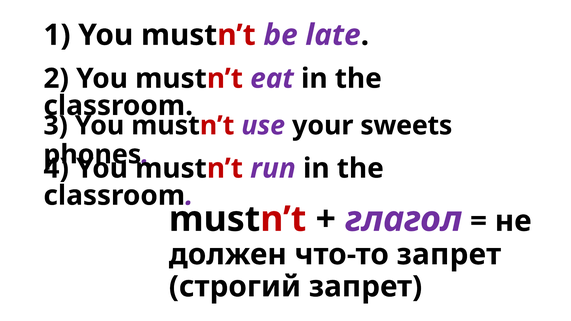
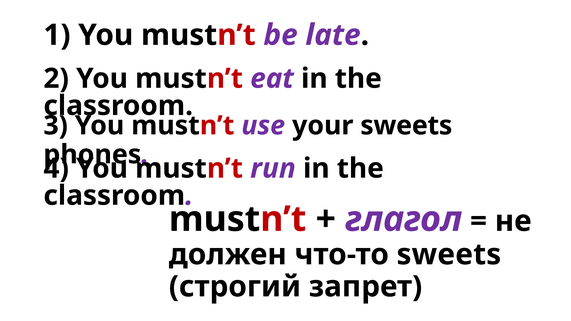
что-то запрет: запрет -> sweets
